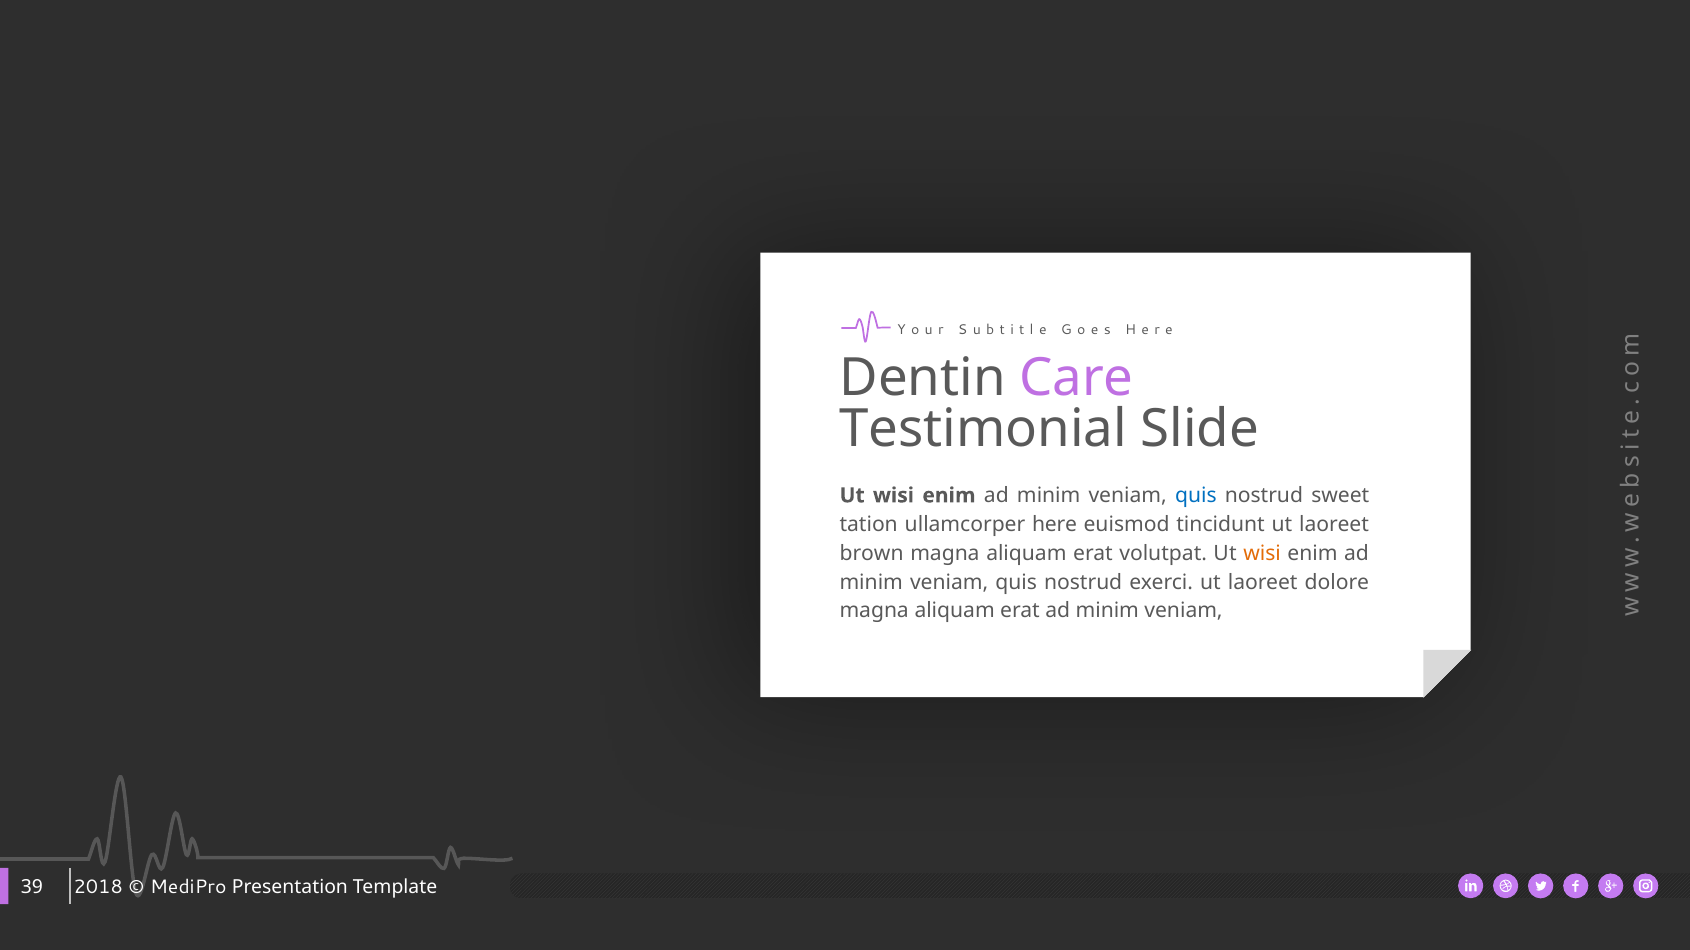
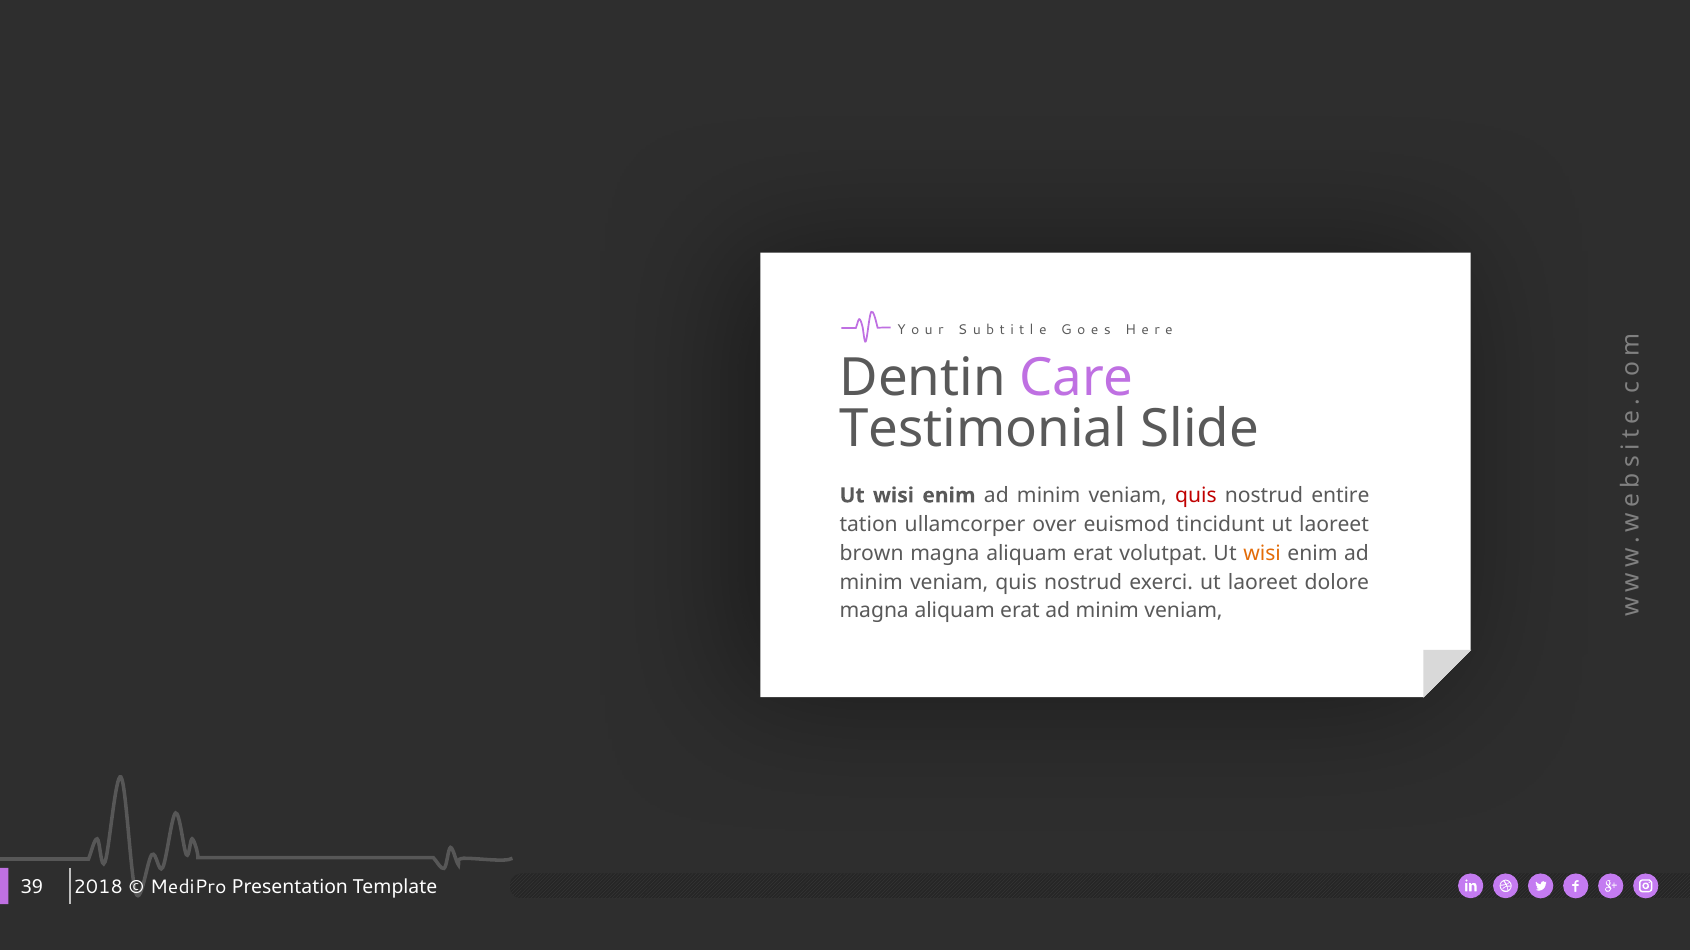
quis at (1196, 496) colour: blue -> red
sweet: sweet -> entire
here: here -> over
